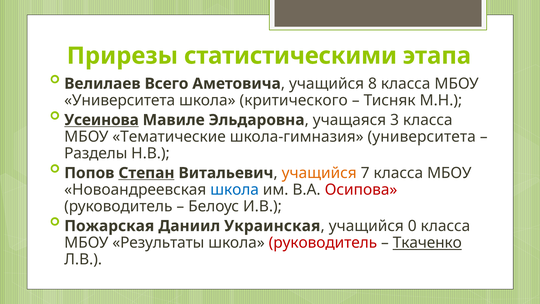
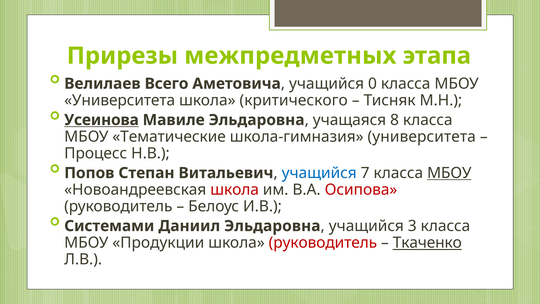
статистическими: статистическими -> межпредметных
8: 8 -> 0
3: 3 -> 8
Разделы: Разделы -> Процесс
Степан underline: present -> none
учащийся at (319, 173) colour: orange -> blue
МБОУ at (449, 173) underline: none -> present
школа at (235, 190) colour: blue -> red
Пожарская: Пожарская -> Системами
Даниил Украинская: Украинская -> Эльдаровна
0: 0 -> 3
Результаты: Результаты -> Продукции
